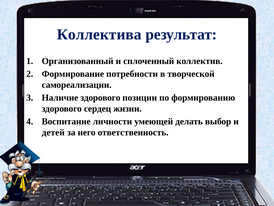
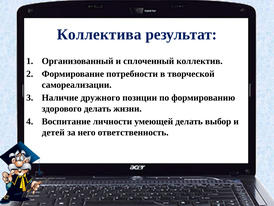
Наличие здорового: здорового -> дружного
здорового сердец: сердец -> делать
